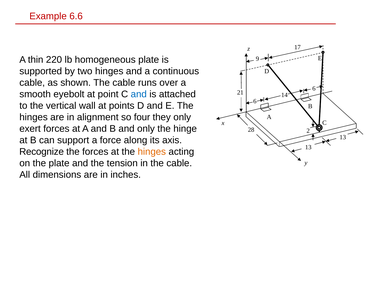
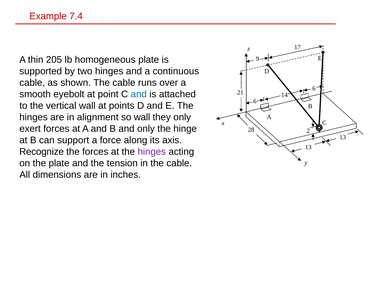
6.6: 6.6 -> 7.4
220: 220 -> 205
so four: four -> wall
hinges at (152, 152) colour: orange -> purple
